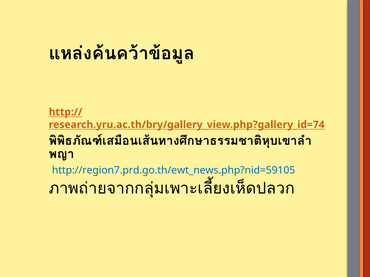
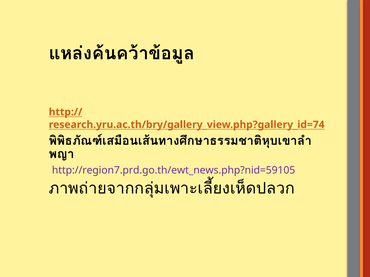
http://region7.prd.go.th/ewt_news.php?nid=59105 colour: blue -> purple
